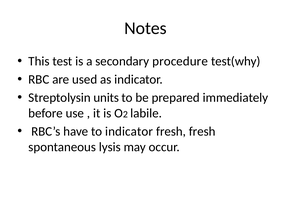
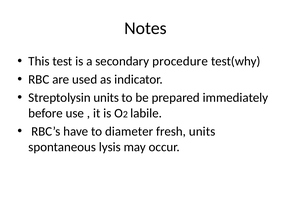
to indicator: indicator -> diameter
fresh fresh: fresh -> units
